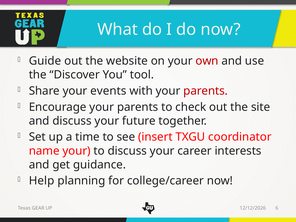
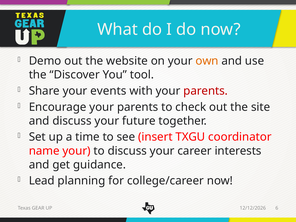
Guide: Guide -> Demo
own colour: red -> orange
Help: Help -> Lead
